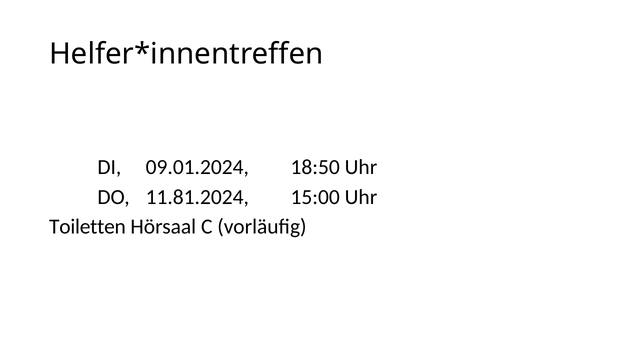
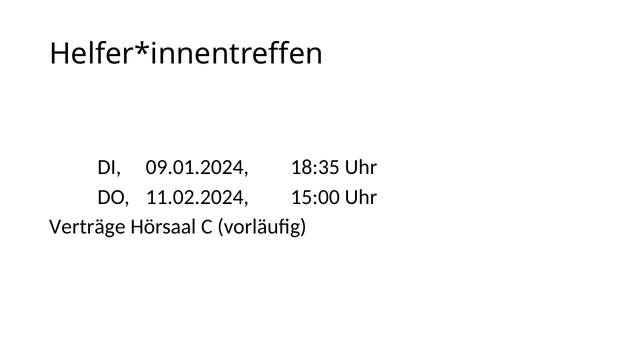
18:50: 18:50 -> 18:35
11.81.2024: 11.81.2024 -> 11.02.2024
Toiletten: Toiletten -> Verträge
